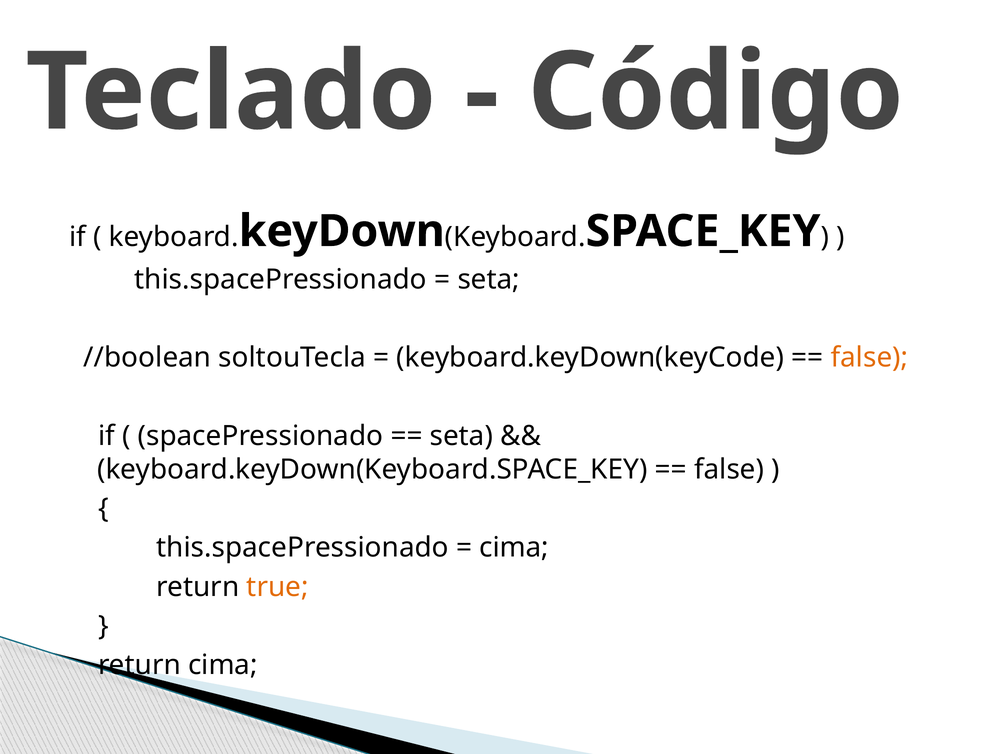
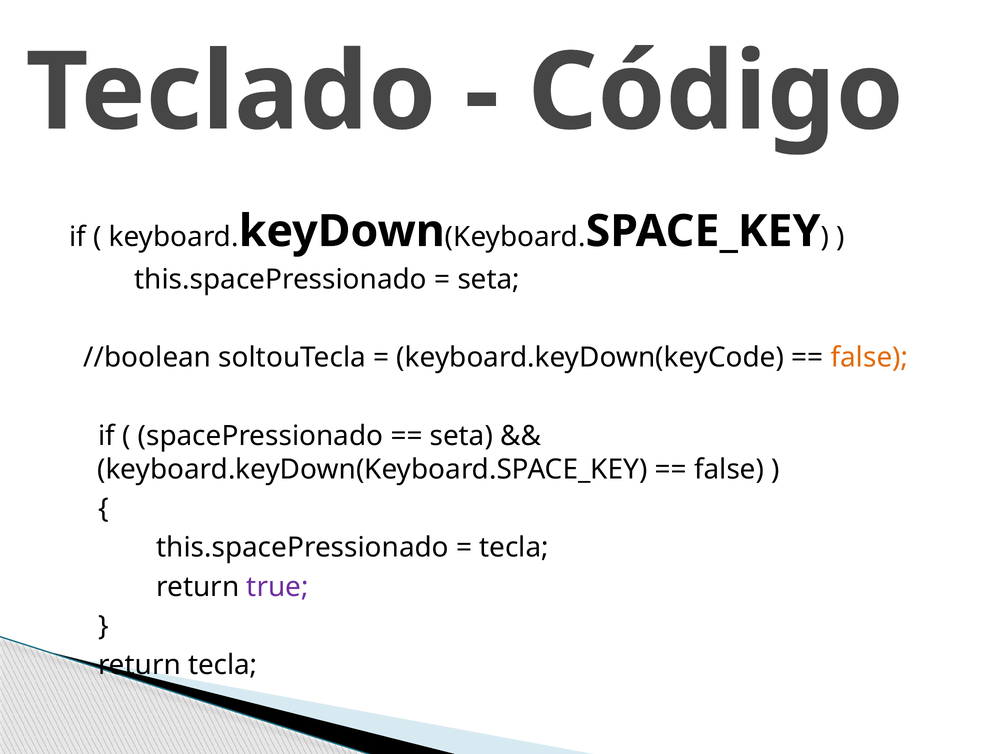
cima at (514, 548): cima -> tecla
true colour: orange -> purple
return cima: cima -> tecla
